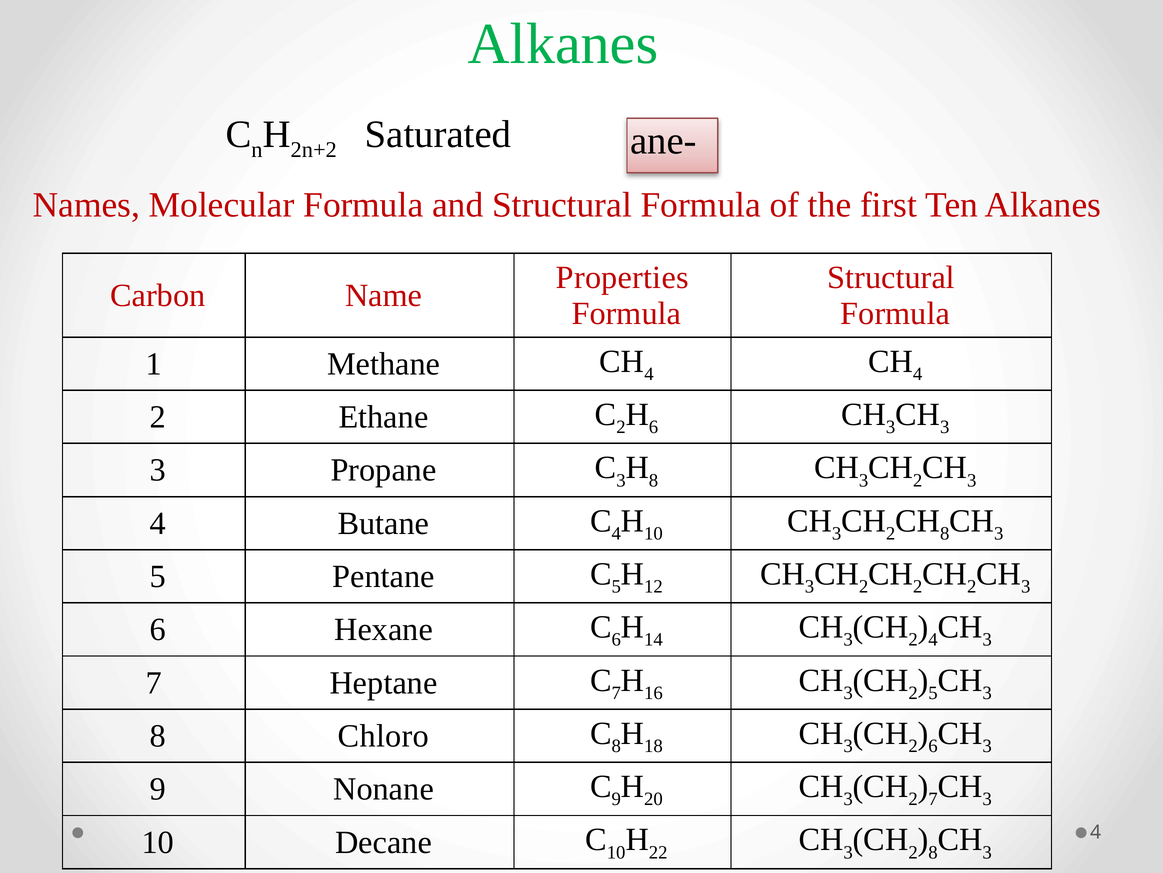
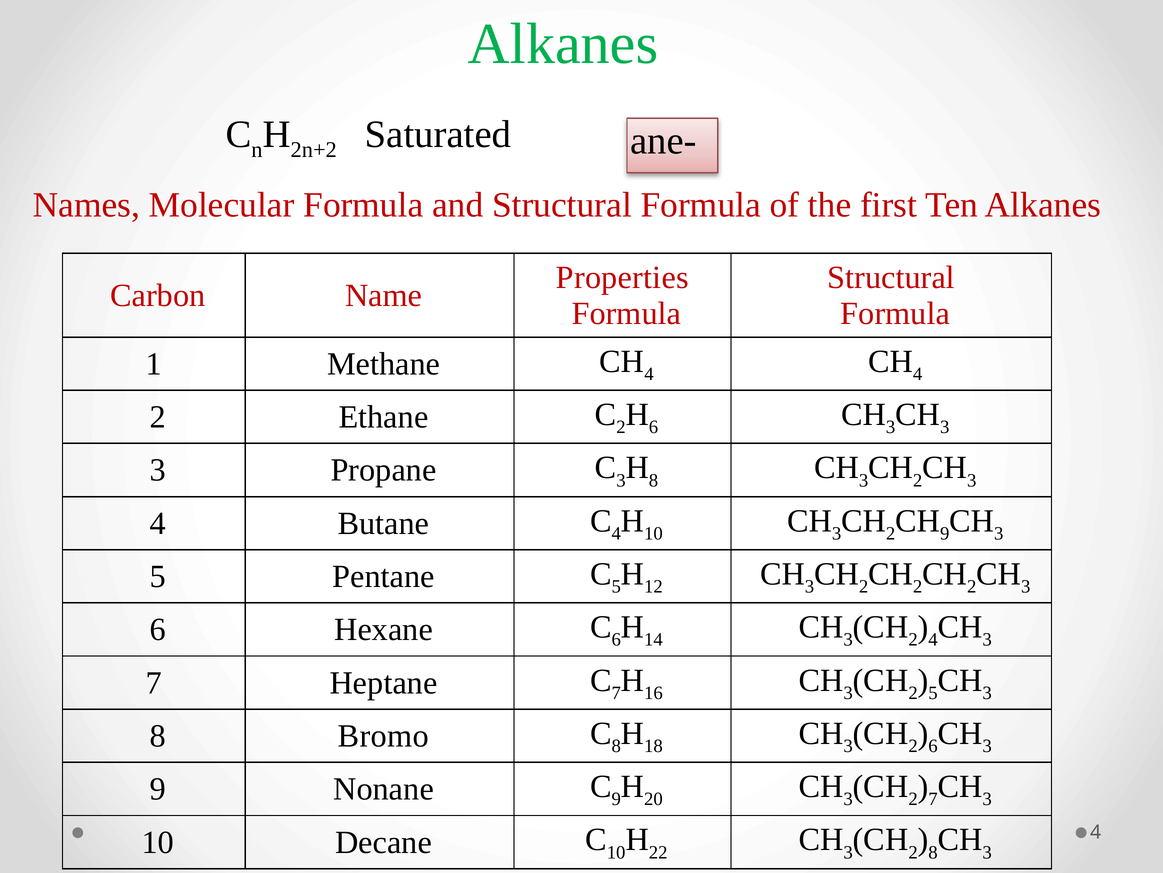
8 at (945, 533): 8 -> 9
Chloro: Chloro -> Bromo
